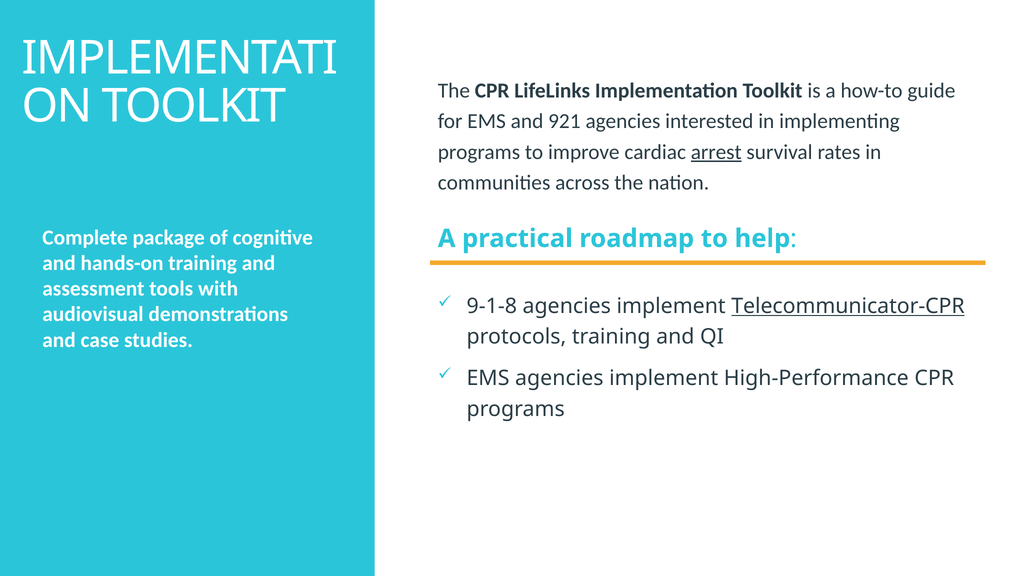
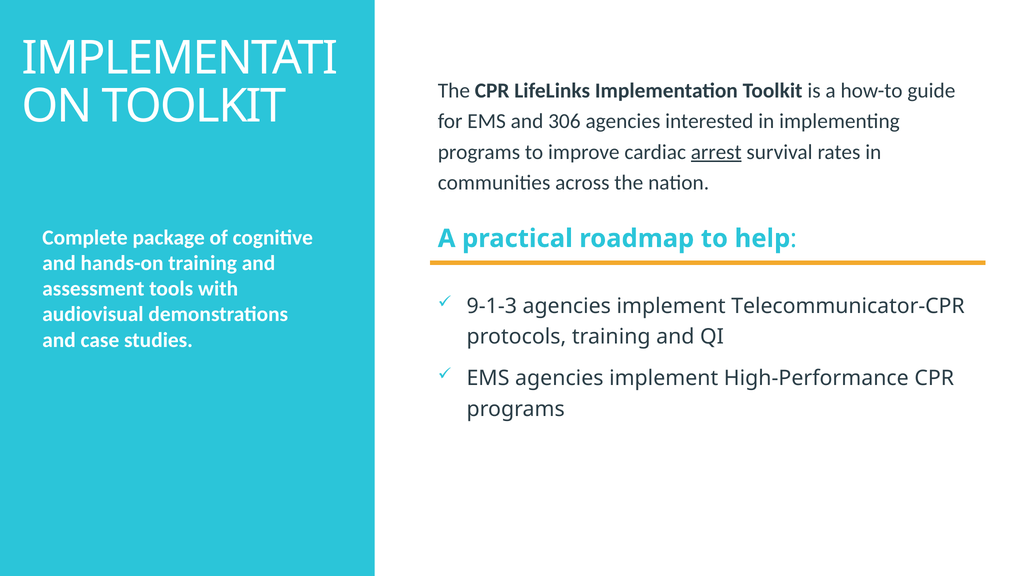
921: 921 -> 306
9-1-8: 9-1-8 -> 9-1-3
Telecommunicator-CPR underline: present -> none
